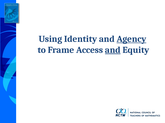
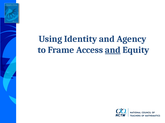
Agency underline: present -> none
